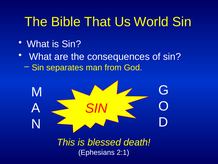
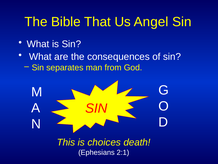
World: World -> Angel
blessed: blessed -> choices
